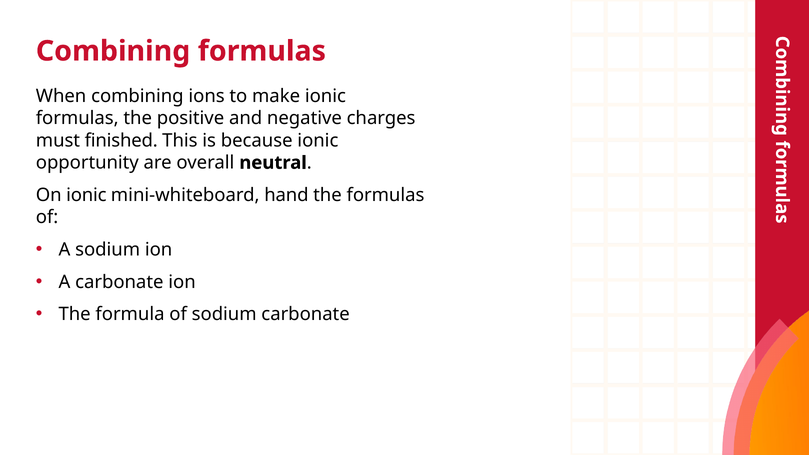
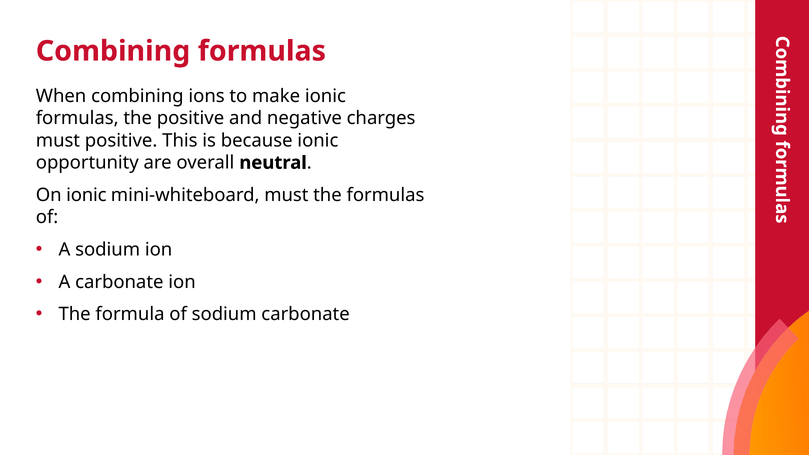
must finished: finished -> positive
mini-whiteboard hand: hand -> must
